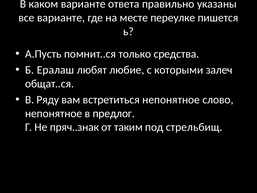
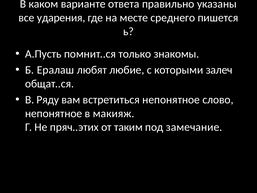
все варианте: варианте -> ударения
переулке: переулке -> среднего
средства: средства -> знакомы
предлог: предлог -> макияж
пряч..знак: пряч..знак -> пряч..этих
стрельбищ: стрельбищ -> замечание
